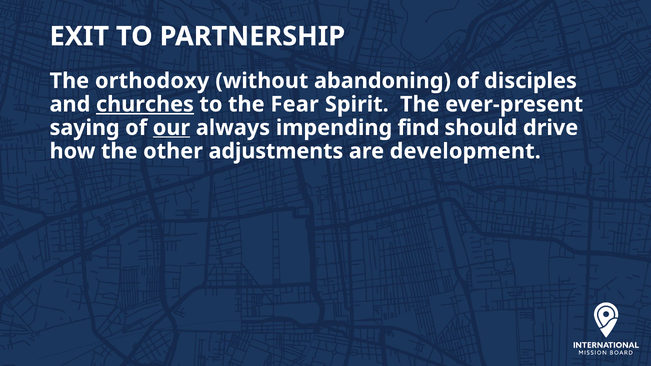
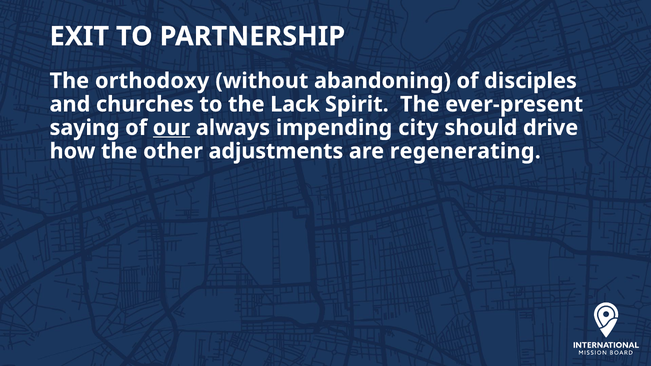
churches underline: present -> none
Fear: Fear -> Lack
find: find -> city
development: development -> regenerating
